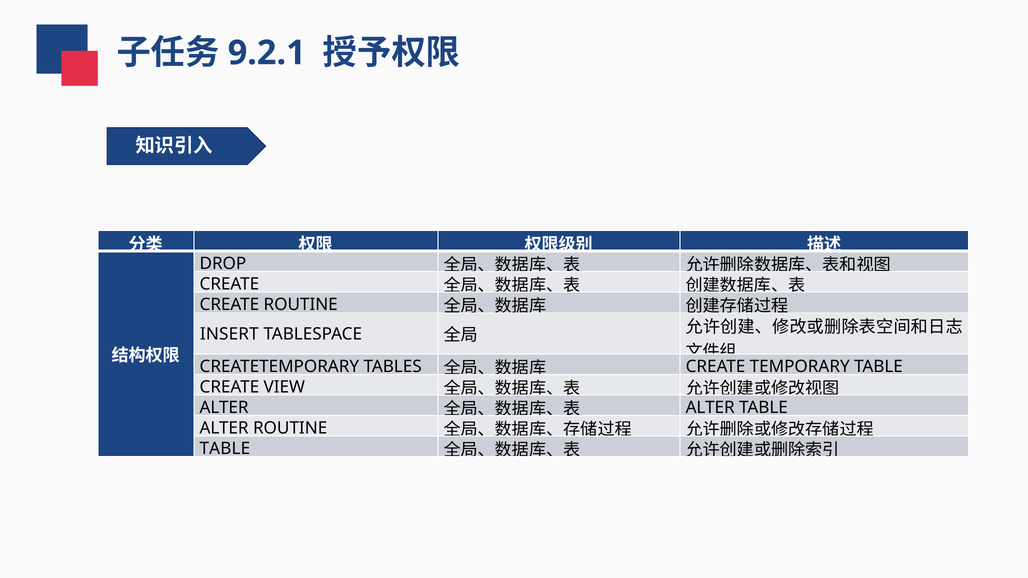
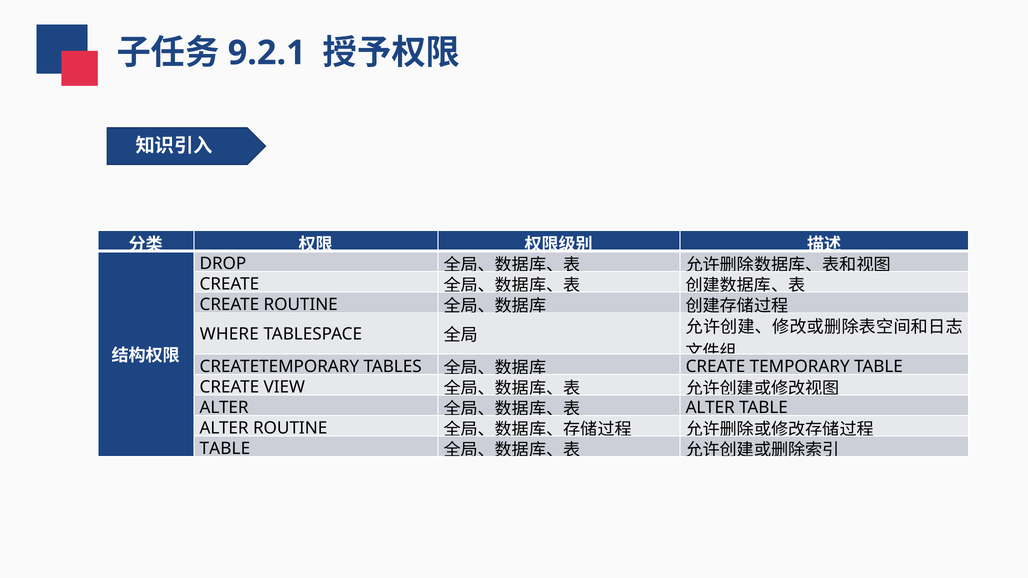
INSERT: INSERT -> WHERE
